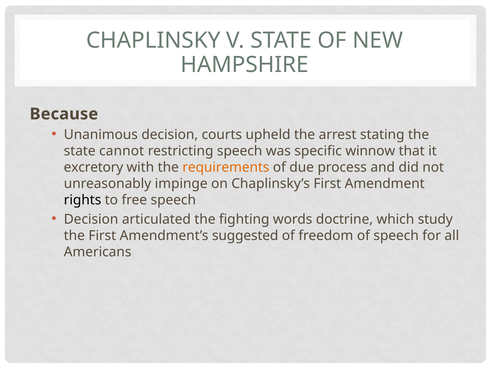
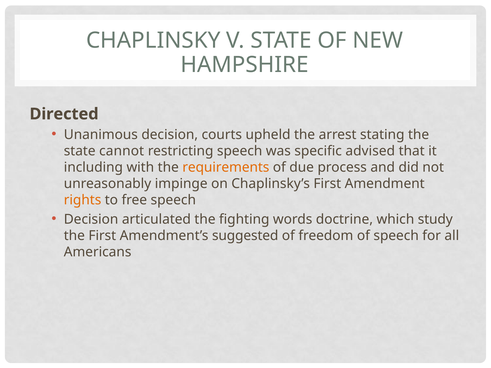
Because: Because -> Directed
winnow: winnow -> advised
excretory: excretory -> including
rights colour: black -> orange
